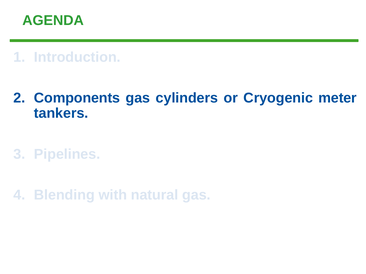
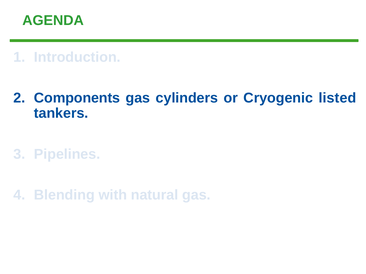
meter: meter -> listed
